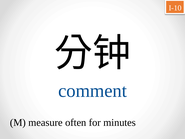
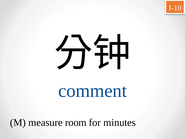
often: often -> room
